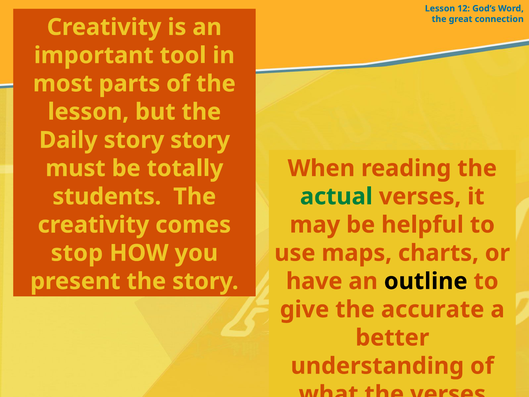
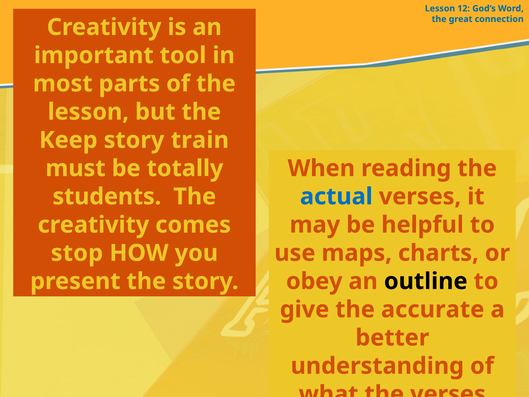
Daily: Daily -> Keep
story story: story -> train
actual colour: green -> blue
have: have -> obey
